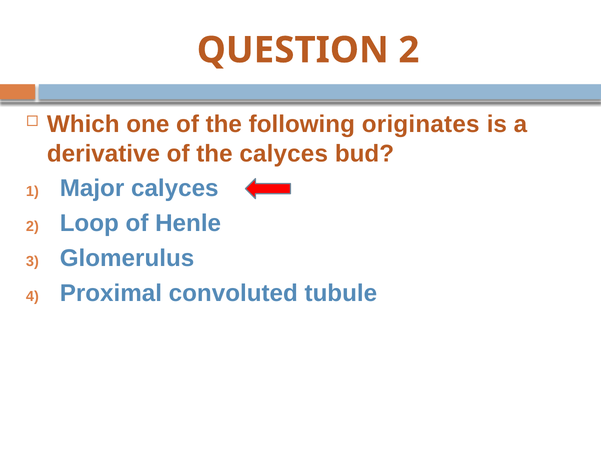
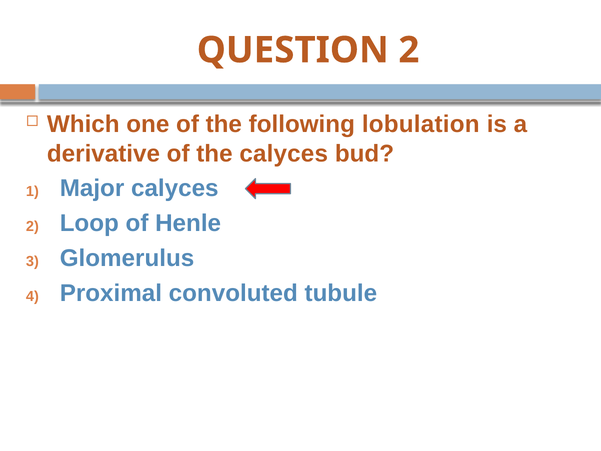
originates: originates -> lobulation
